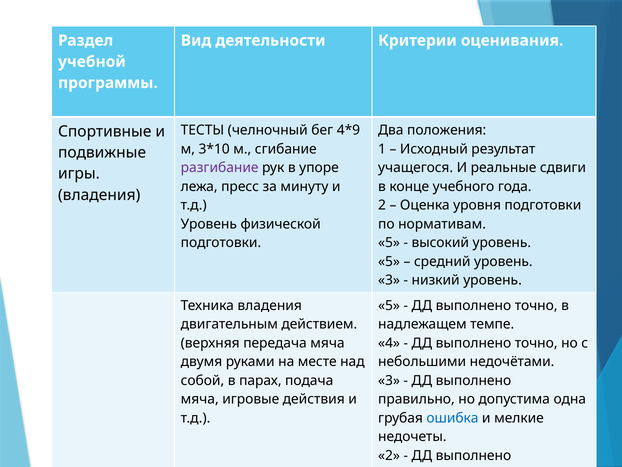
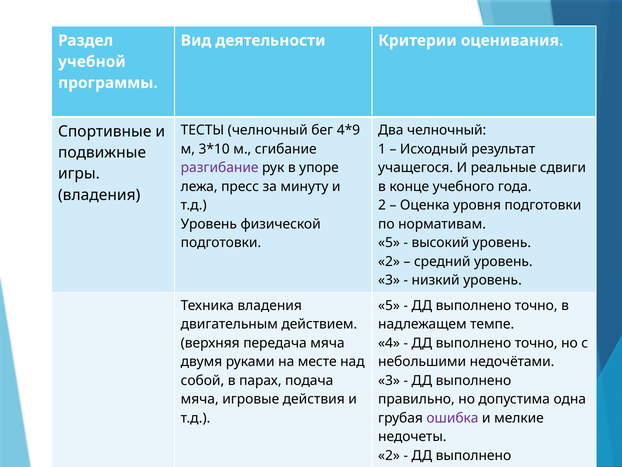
Два положения: положения -> челночный
5 at (389, 261): 5 -> 2
ошибка colour: blue -> purple
